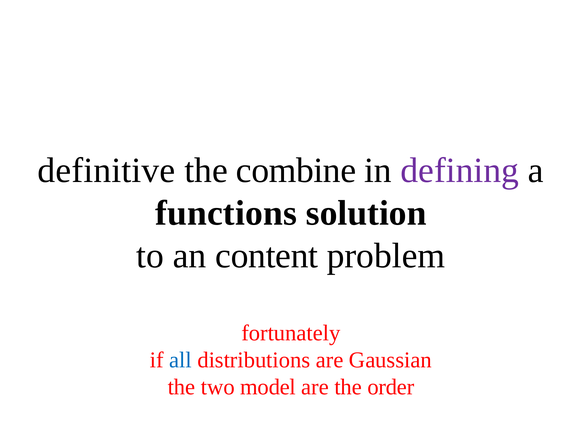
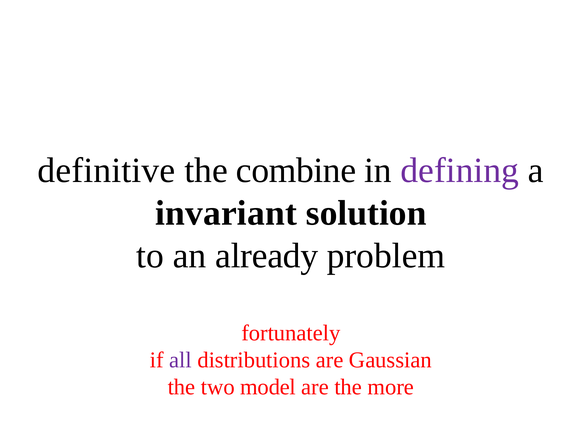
functions: functions -> invariant
content: content -> already
all colour: blue -> purple
order: order -> more
